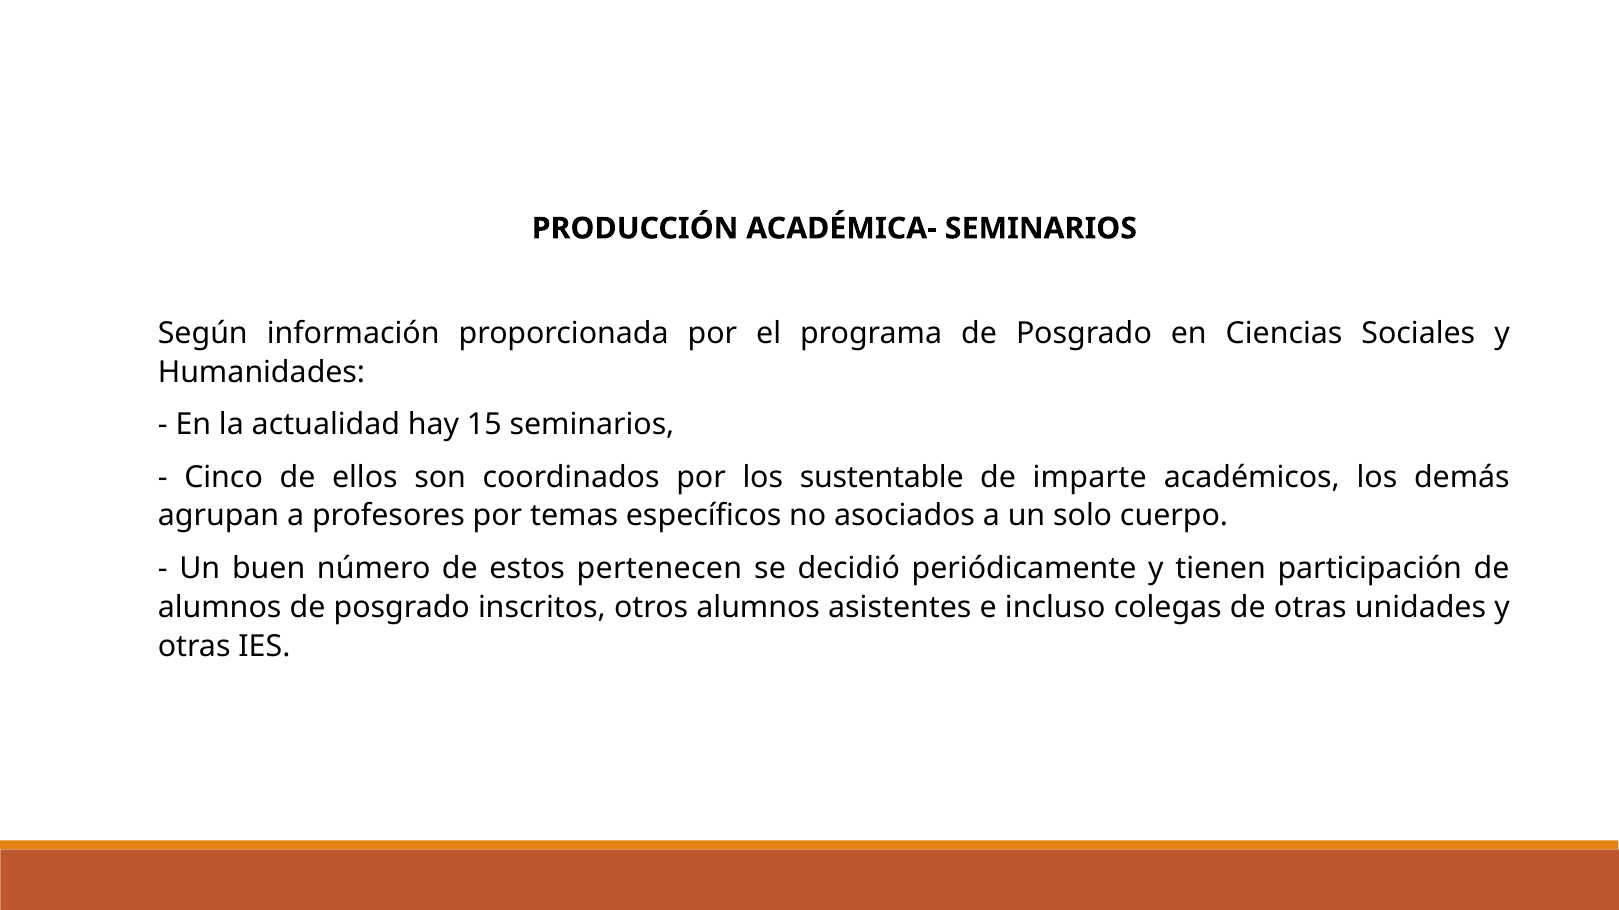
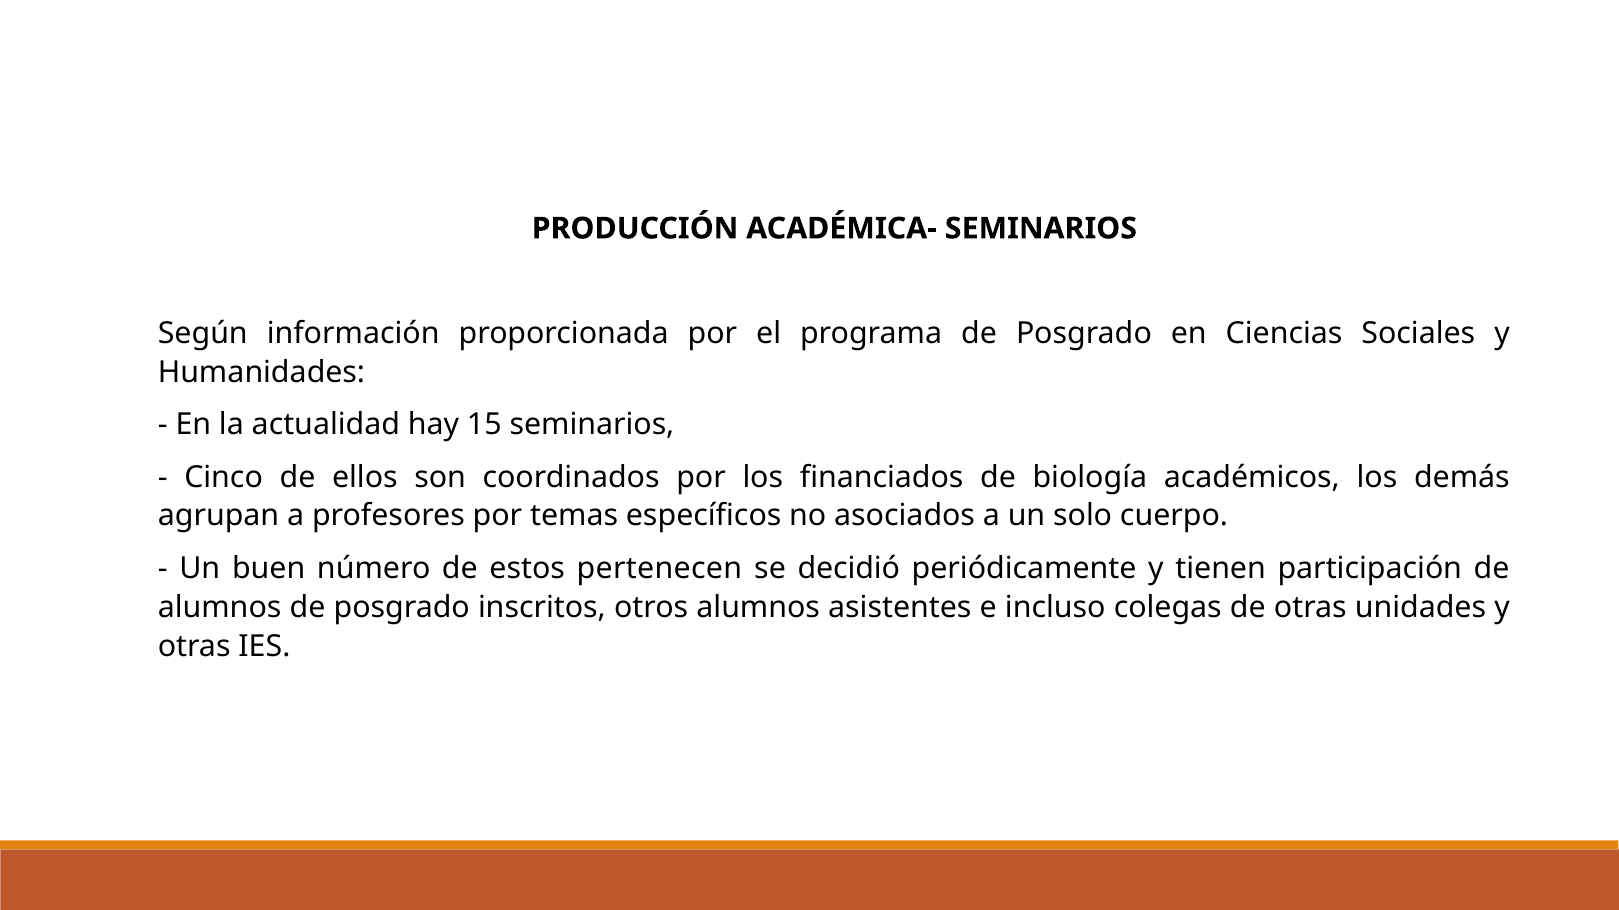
sustentable: sustentable -> financiados
imparte: imparte -> biología
